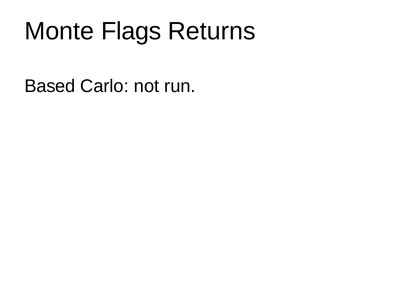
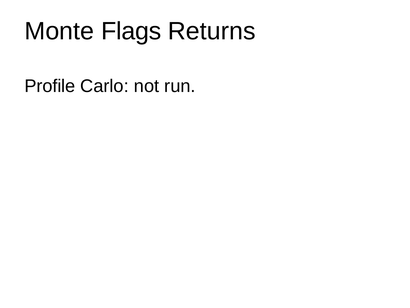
Based: Based -> Profile
